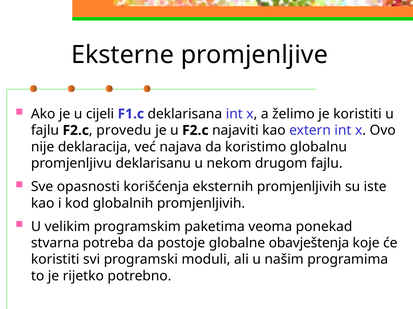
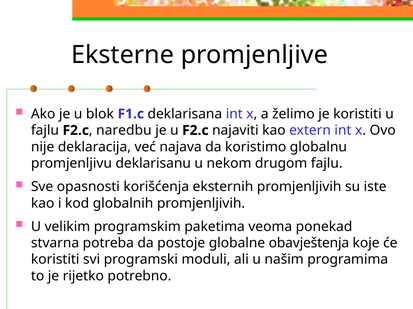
cijeli: cijeli -> blok
provedu: provedu -> naredbu
